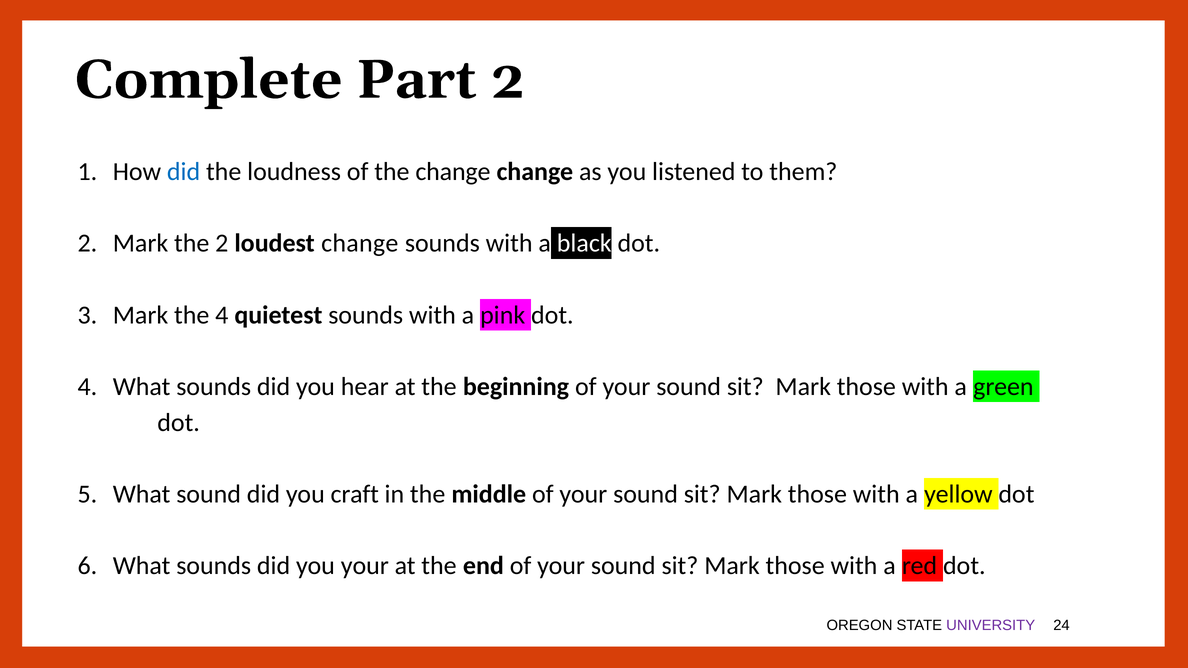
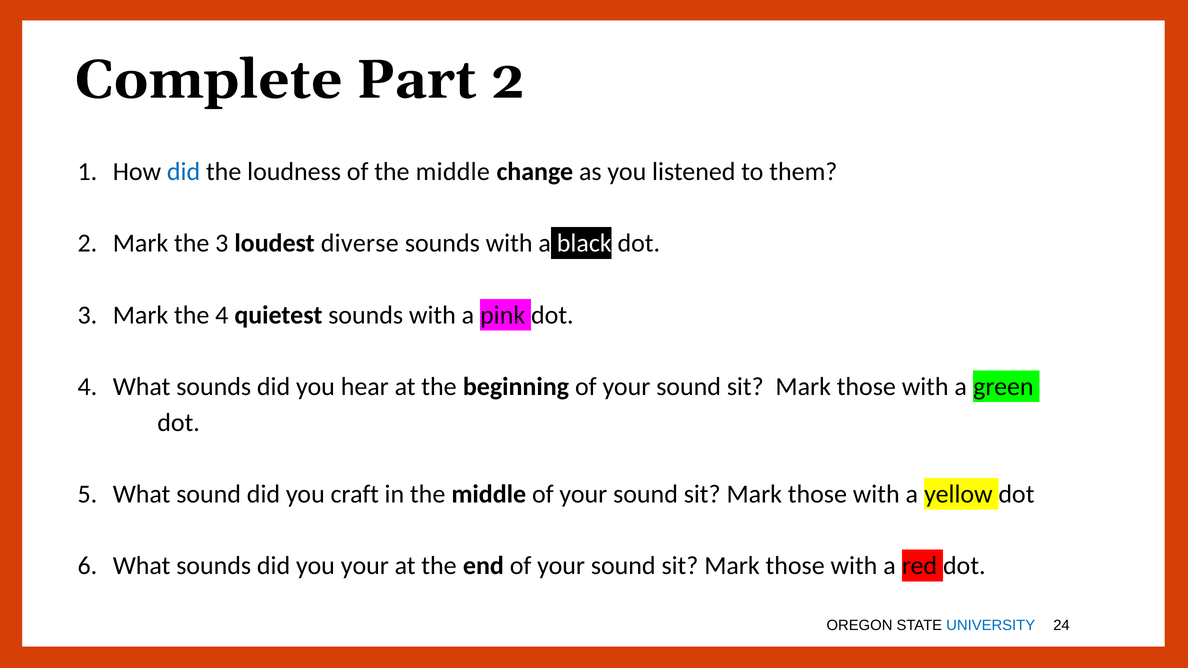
of the change: change -> middle
the 2: 2 -> 3
loudest change: change -> diverse
UNIVERSITY colour: purple -> blue
